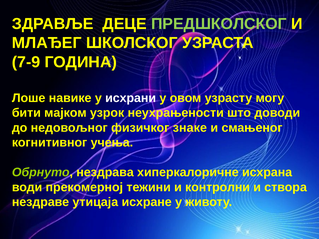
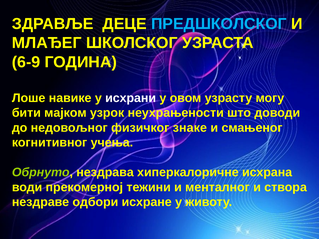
ПРЕДШКОЛСКОГ colour: light green -> light blue
7-9: 7-9 -> 6-9
контролни: контролни -> менталног
утицаја: утицаја -> одбори
